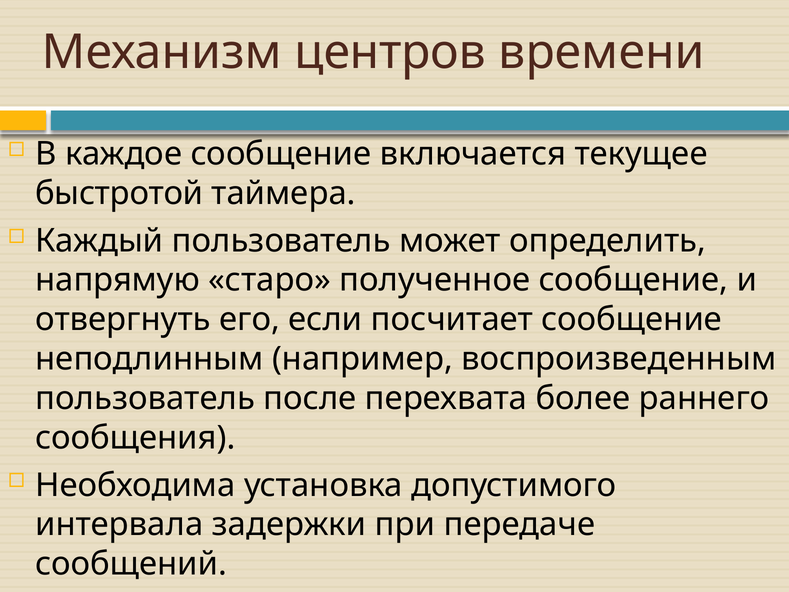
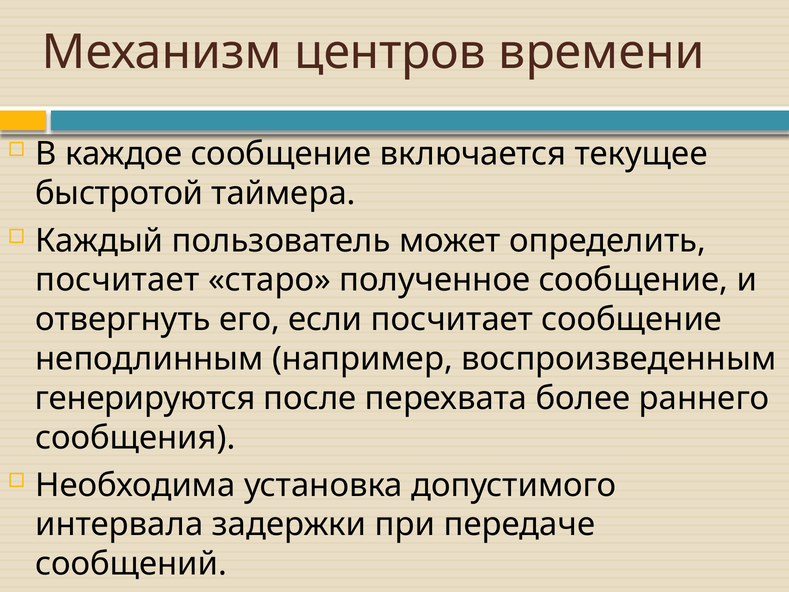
напрямую at (118, 280): напрямую -> посчитает
пользователь at (145, 398): пользователь -> генерируются
